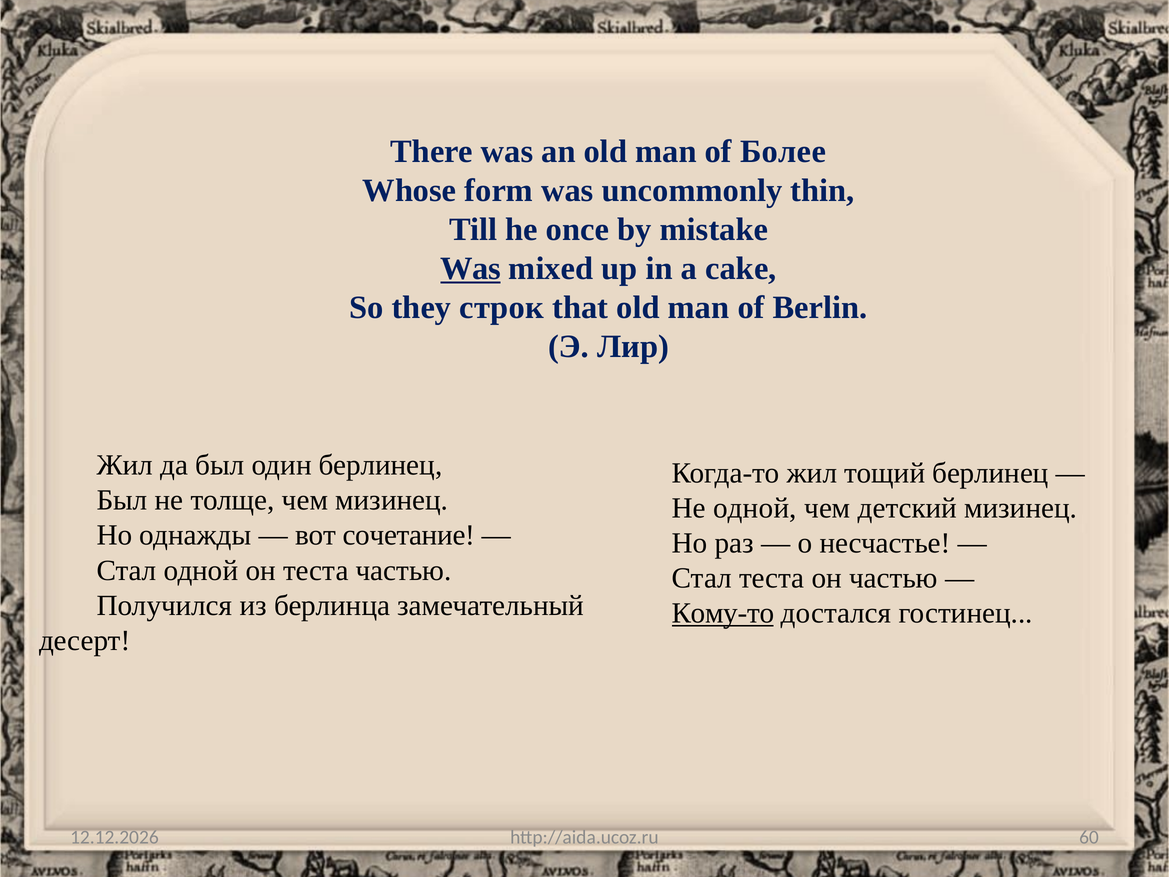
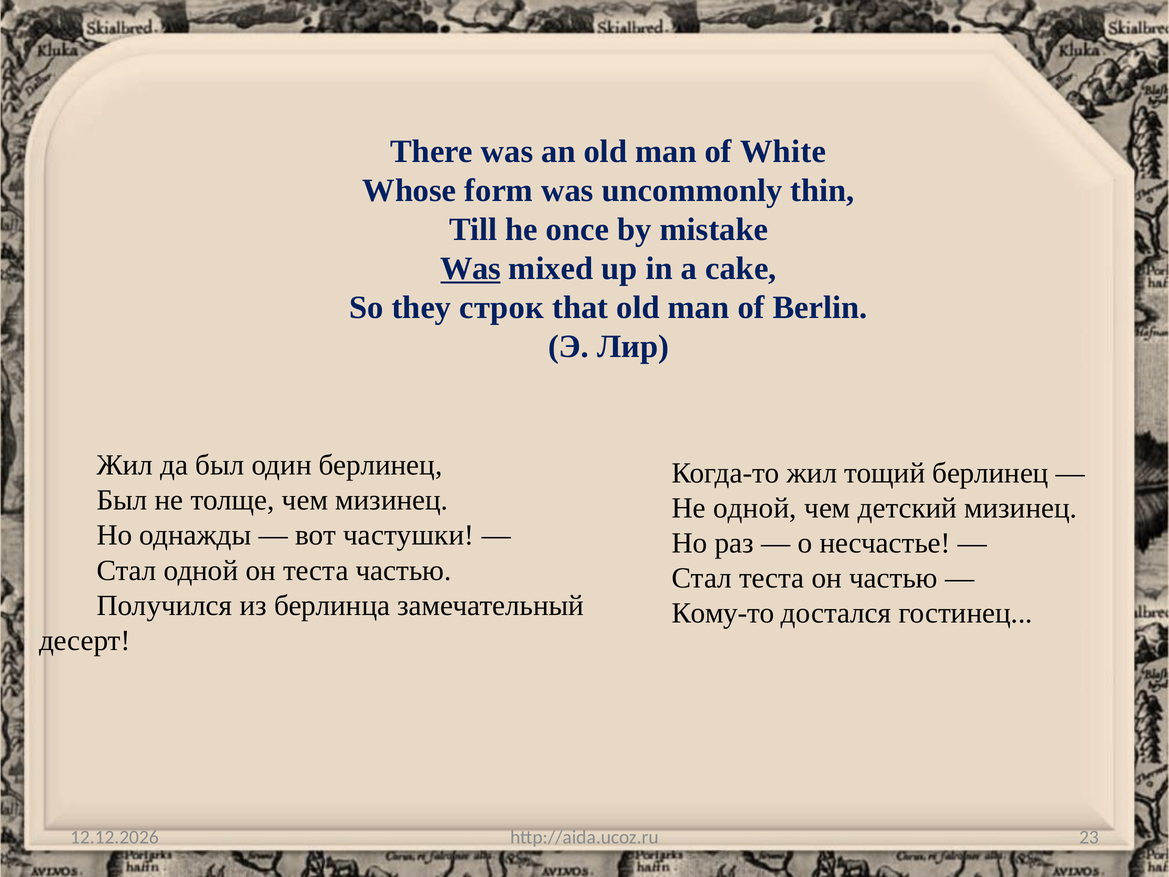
Более: Более -> White
сочетание: сочетание -> частушки
Кому-то underline: present -> none
60: 60 -> 23
